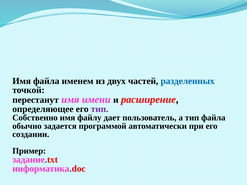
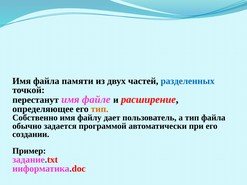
именем: именем -> памяти
имени: имени -> файле
тип at (100, 109) colour: purple -> orange
